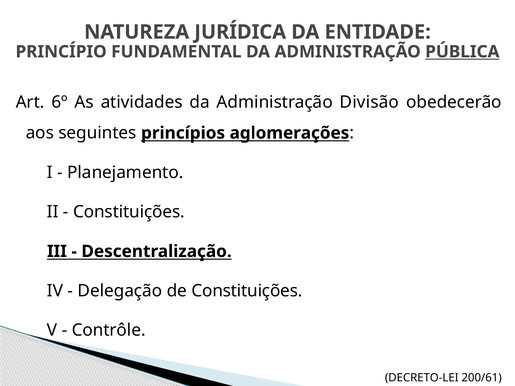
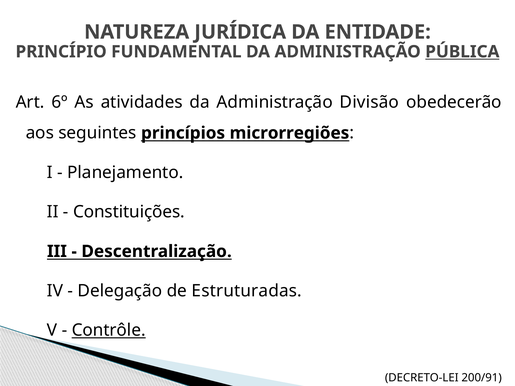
aglomerações: aglomerações -> microrregiões
de Constituições: Constituições -> Estruturadas
Contrôle underline: none -> present
200/61: 200/61 -> 200/91
